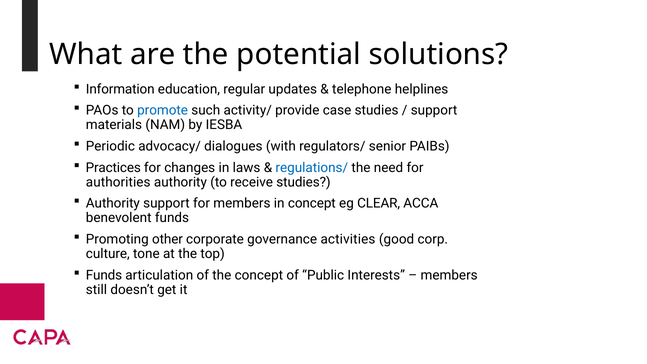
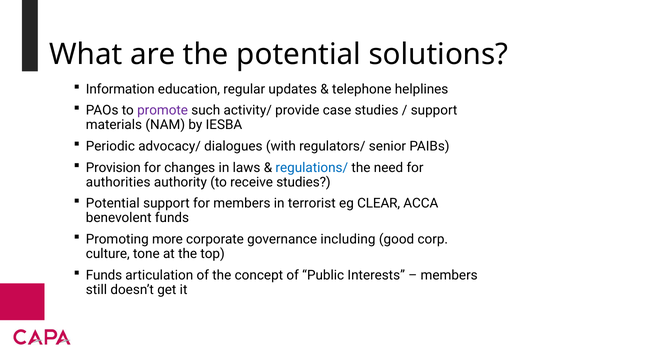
promote colour: blue -> purple
Practices: Practices -> Provision
Authority at (113, 203): Authority -> Potential
in concept: concept -> terrorist
other: other -> more
activities: activities -> including
